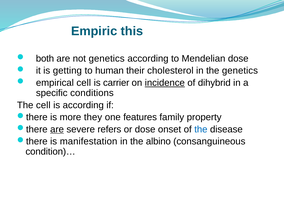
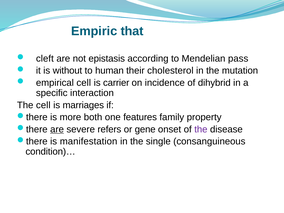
this: this -> that
both: both -> cleft
not genetics: genetics -> epistasis
Mendelian dose: dose -> pass
getting: getting -> without
the genetics: genetics -> mutation
incidence underline: present -> none
conditions: conditions -> interaction
is according: according -> marriages
they: they -> both
or dose: dose -> gene
the at (201, 129) colour: blue -> purple
albino: albino -> single
